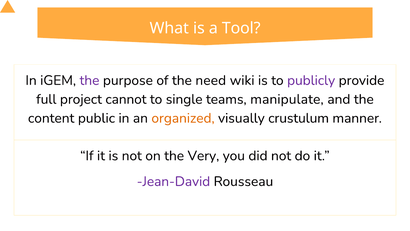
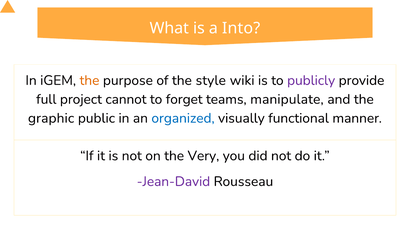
Tool: Tool -> Into
the at (89, 80) colour: purple -> orange
need: need -> style
single: single -> forget
content: content -> graphic
organized colour: orange -> blue
crustulum: crustulum -> functional
